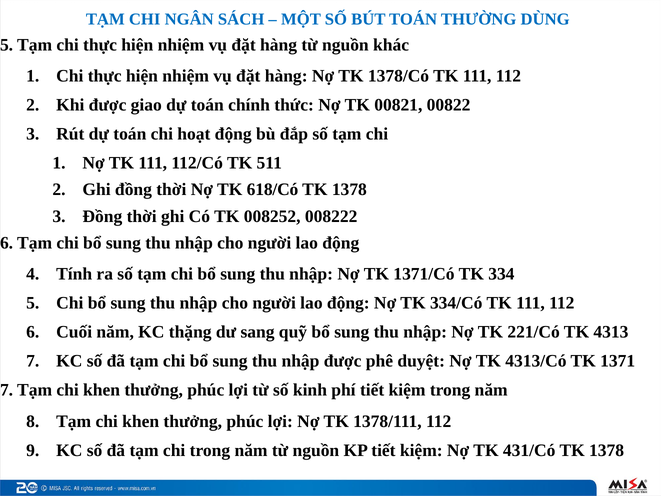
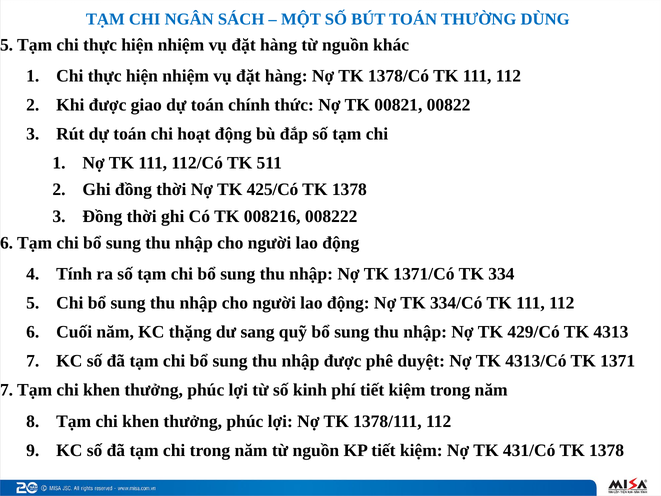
618/Có: 618/Có -> 425/Có
008252: 008252 -> 008216
221/Có: 221/Có -> 429/Có
